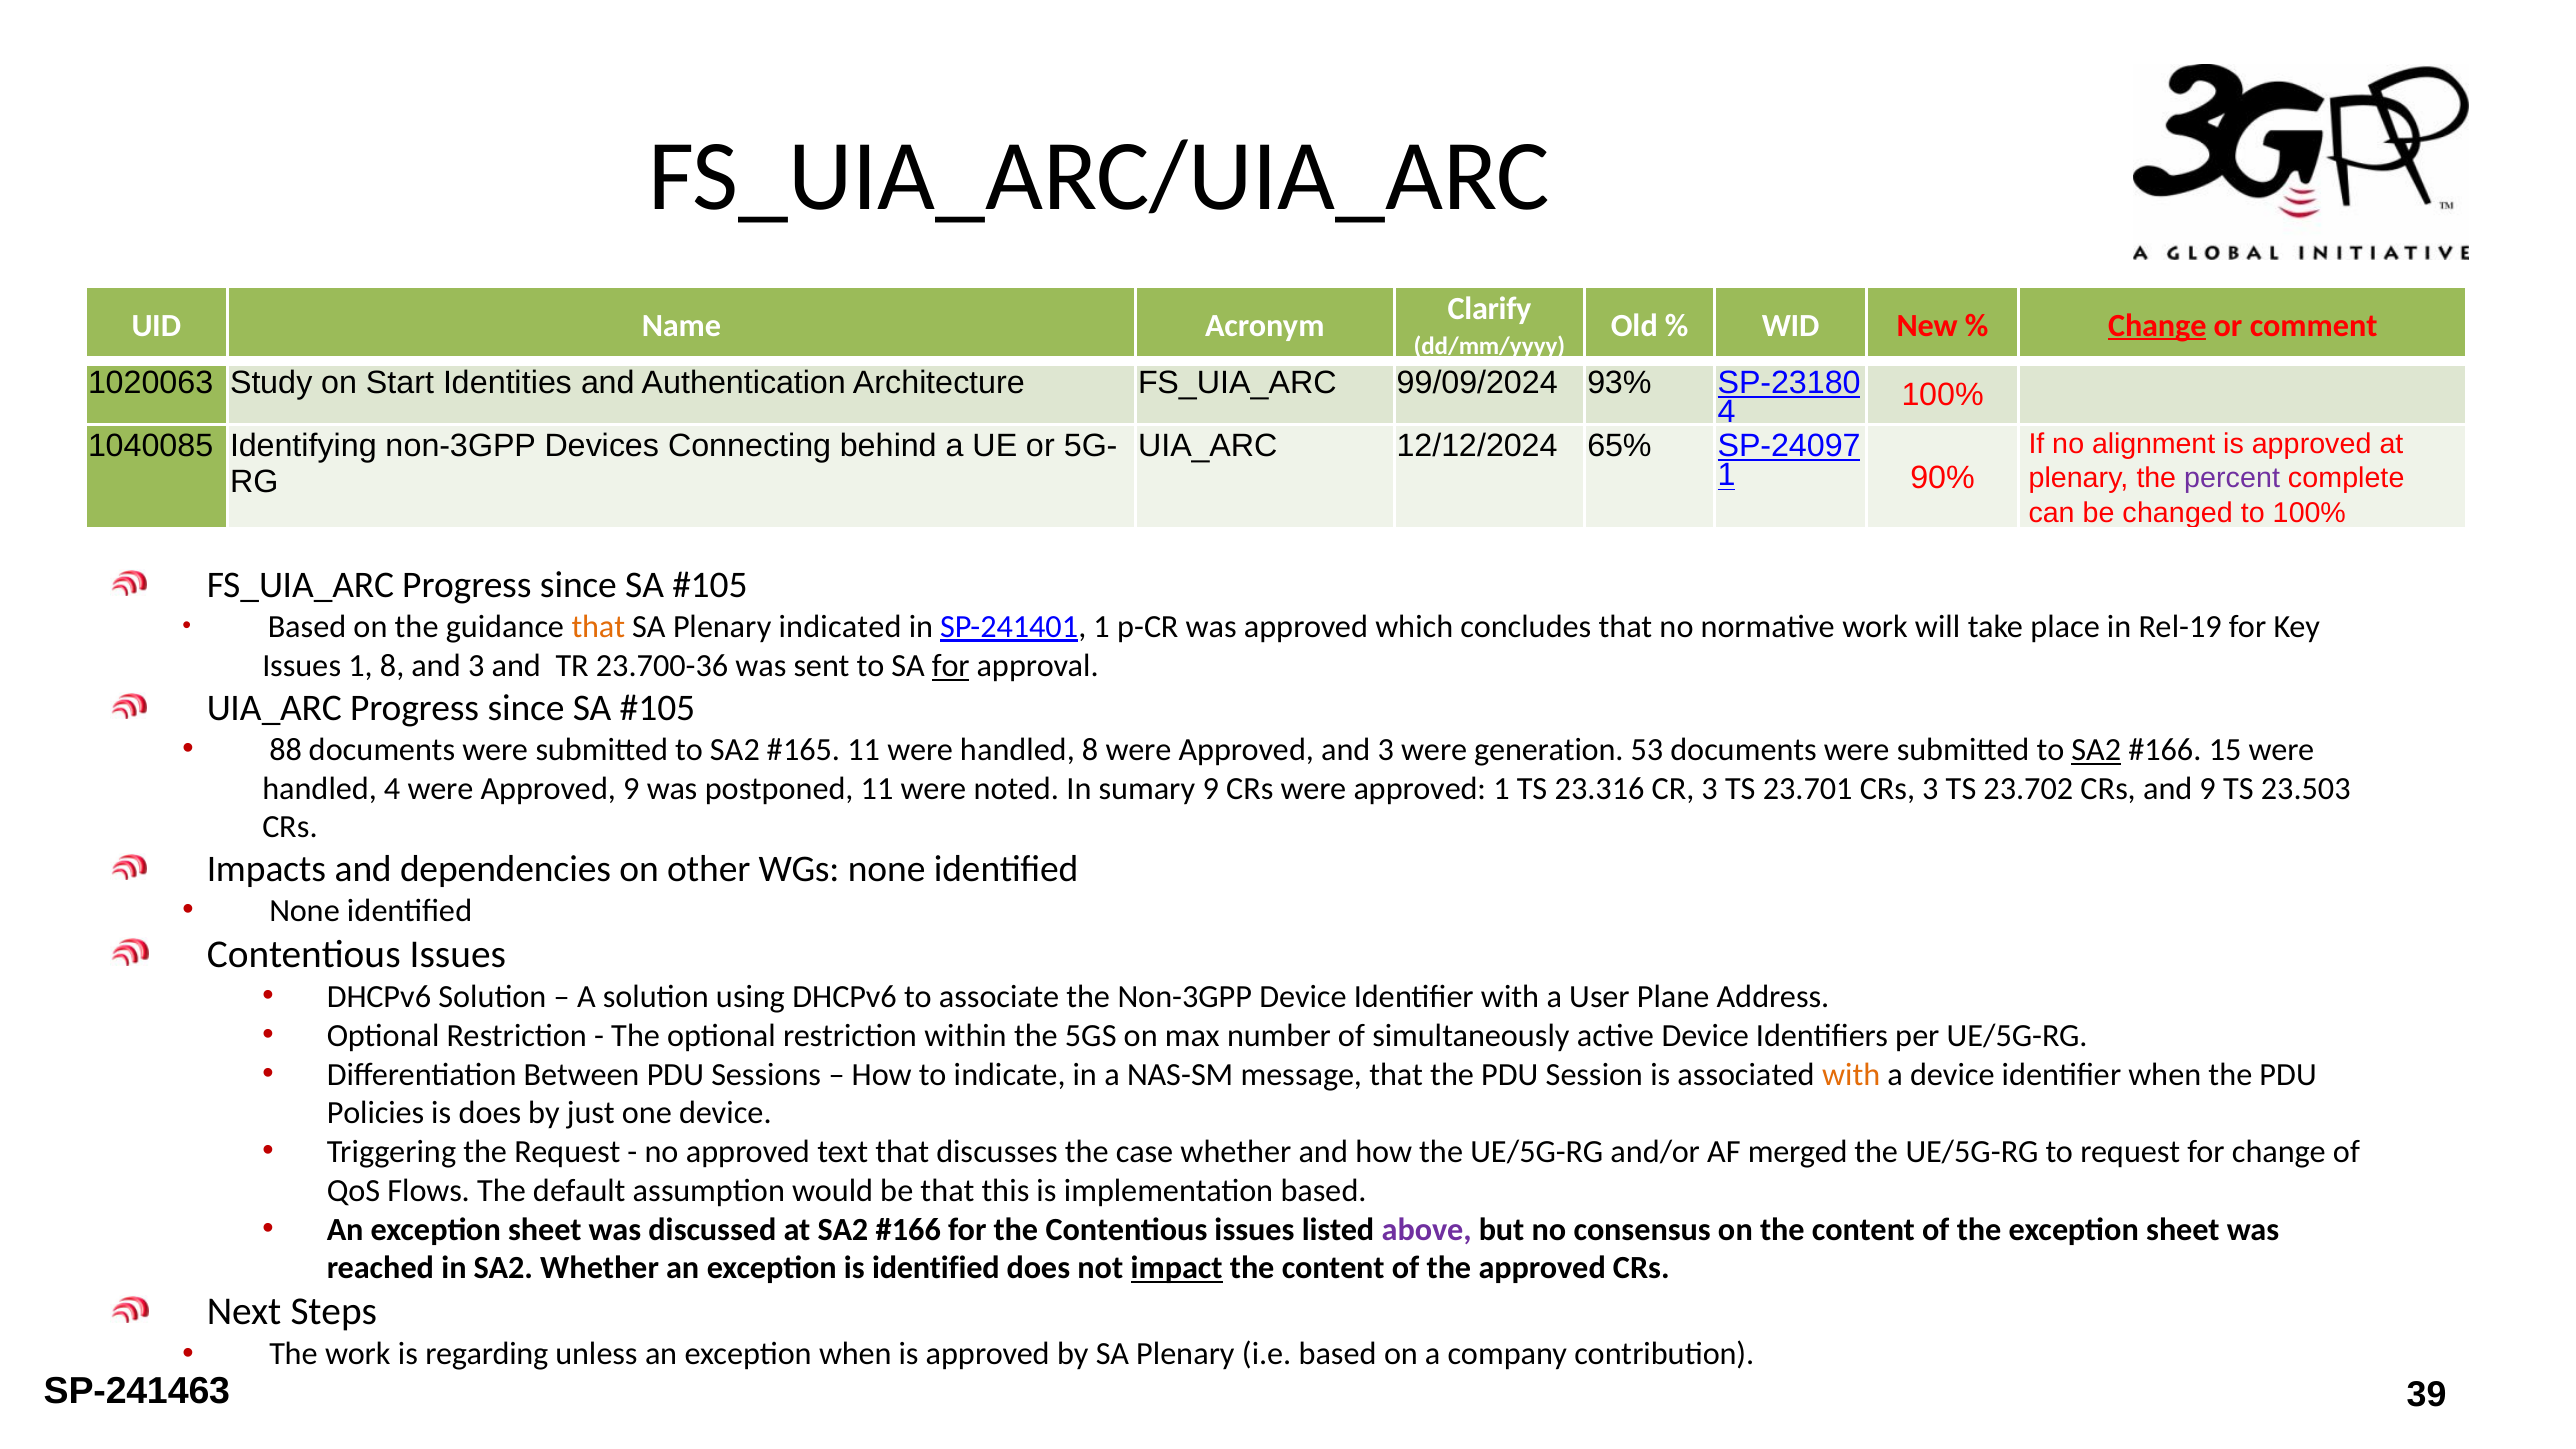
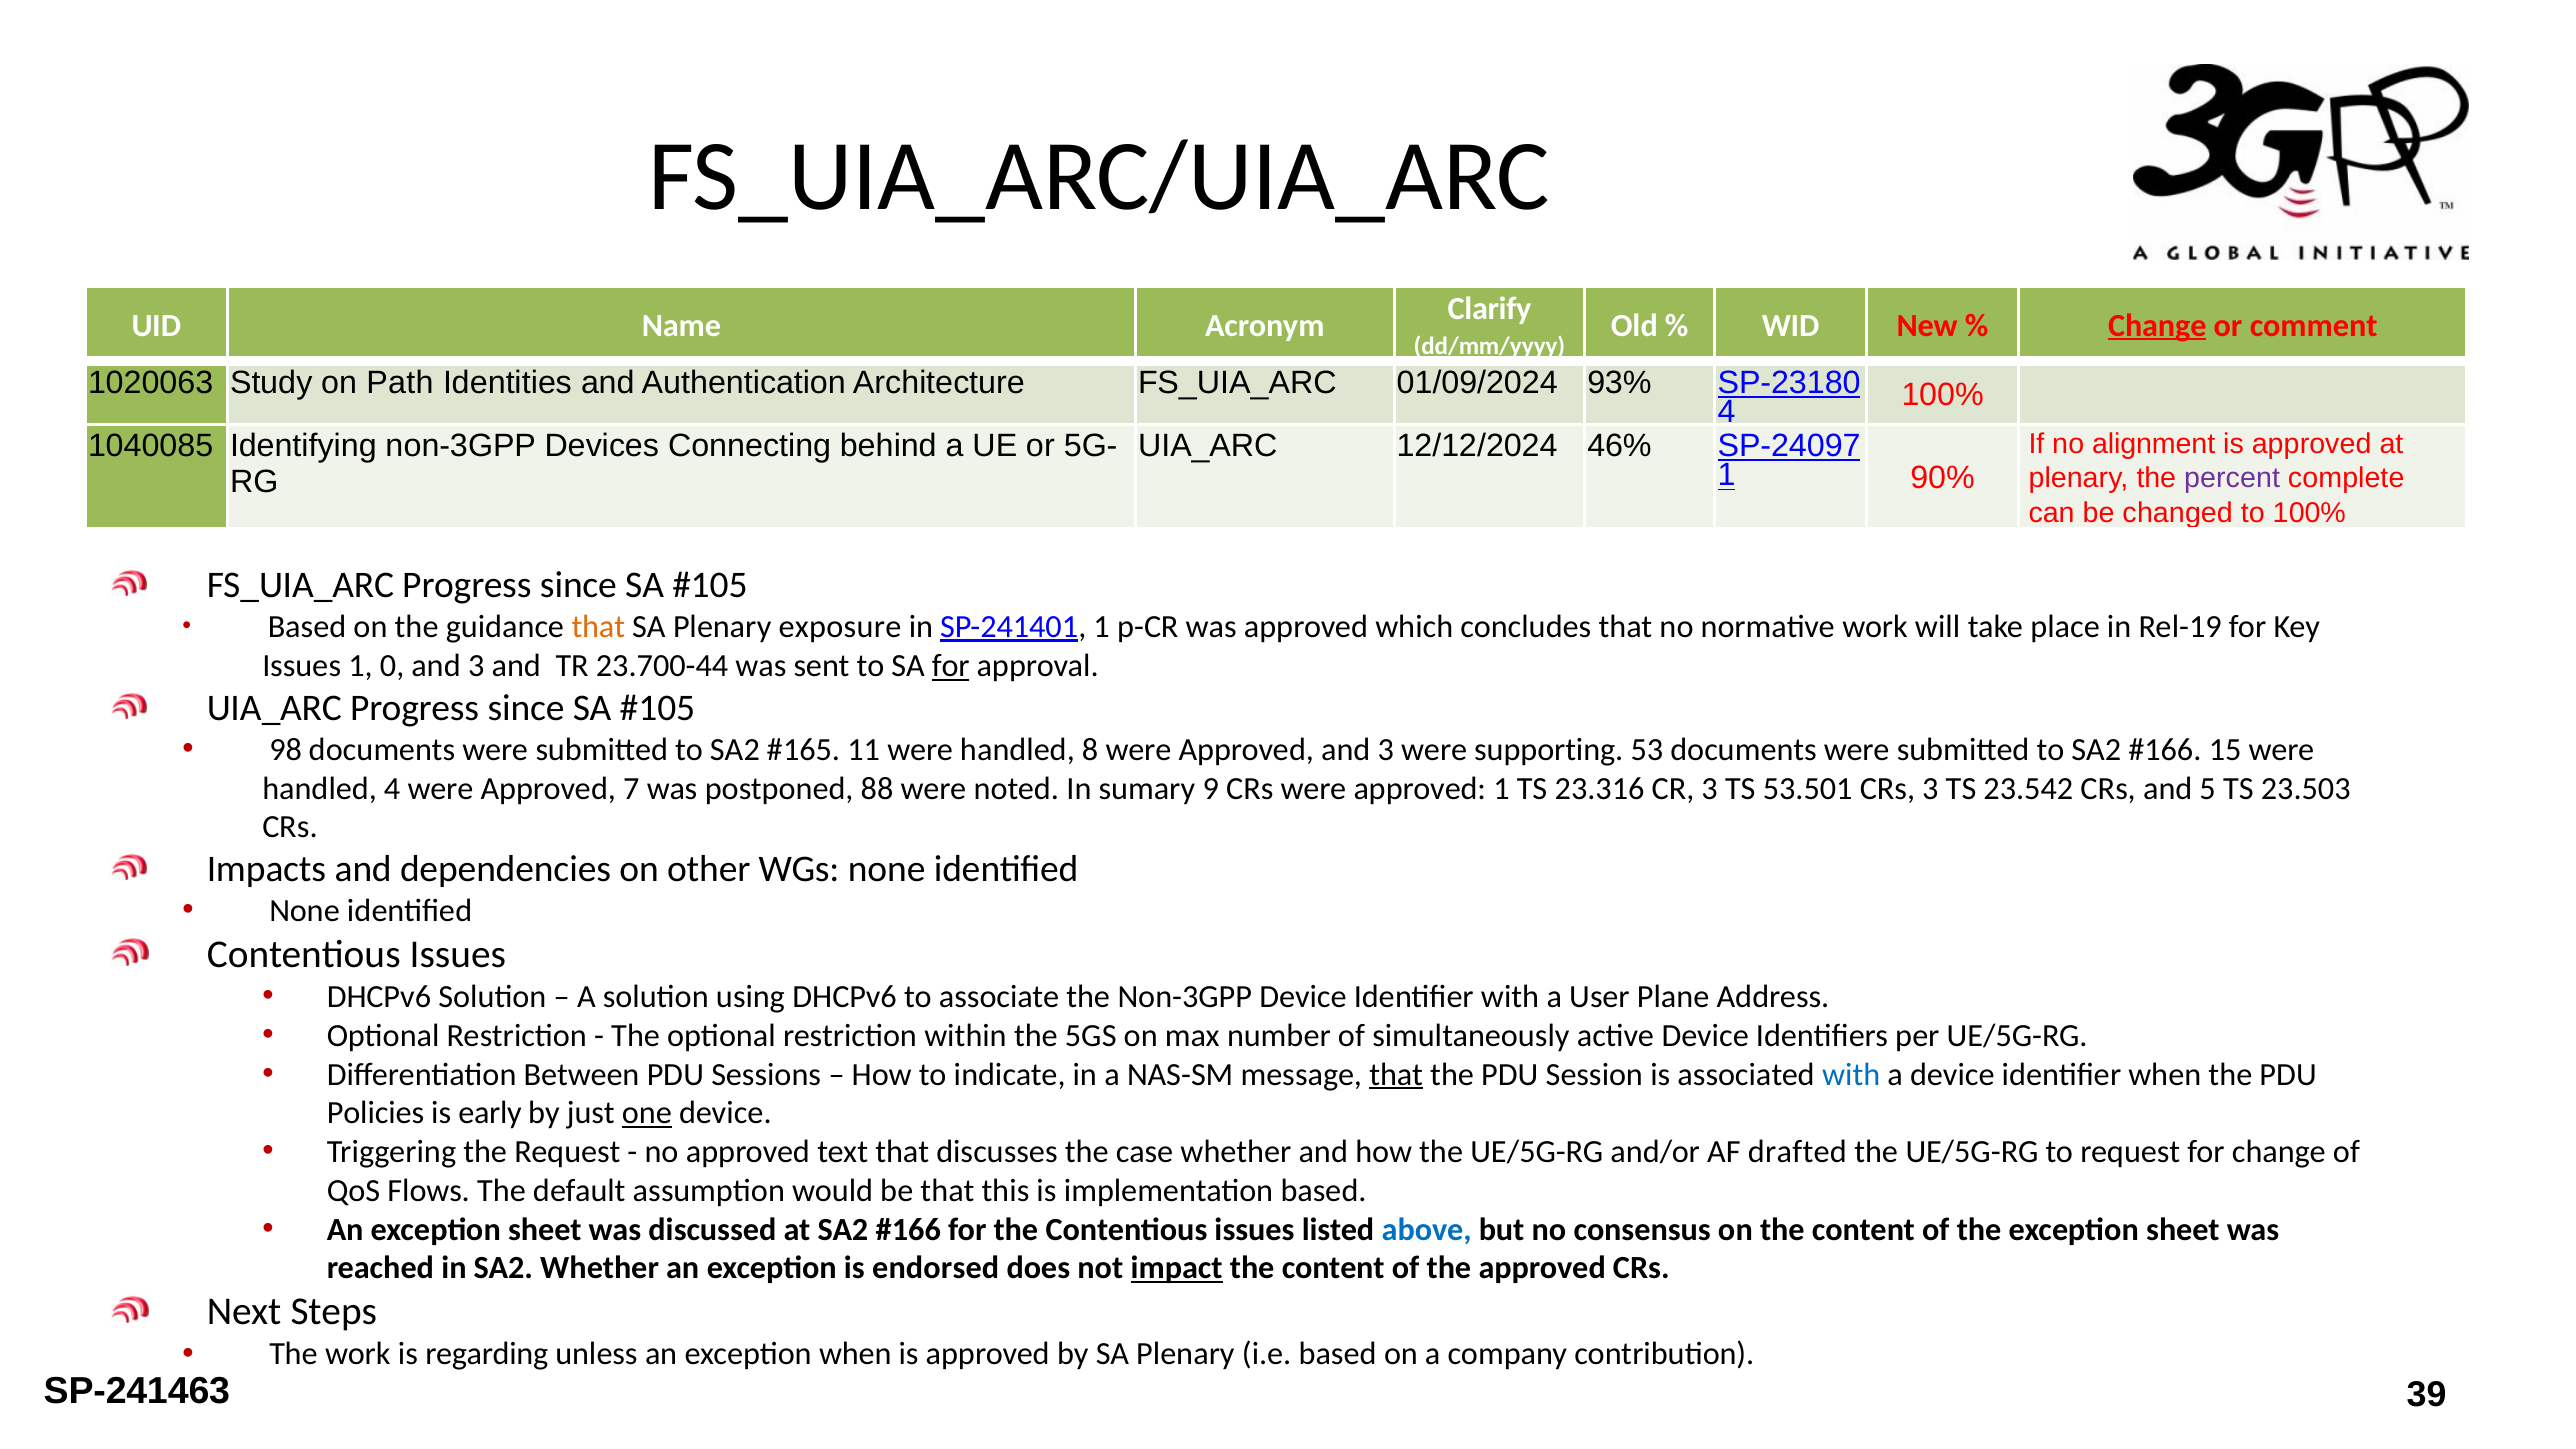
Start: Start -> Path
99/09/2024: 99/09/2024 -> 01/09/2024
65%: 65% -> 46%
indicated: indicated -> exposure
1 8: 8 -> 0
23.700-36: 23.700-36 -> 23.700-44
88: 88 -> 98
generation: generation -> supporting
SA2 at (2096, 750) underline: present -> none
Approved 9: 9 -> 7
postponed 11: 11 -> 88
23.701: 23.701 -> 53.501
23.702: 23.702 -> 23.542
and 9: 9 -> 5
that at (1396, 1075) underline: none -> present
with at (1851, 1075) colour: orange -> blue
is does: does -> early
one underline: none -> present
merged: merged -> drafted
above colour: purple -> blue
is identified: identified -> endorsed
